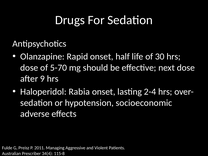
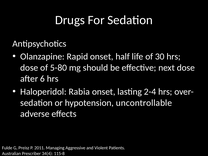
5-70: 5-70 -> 5-80
9: 9 -> 6
socioeconomic: socioeconomic -> uncontrollable
